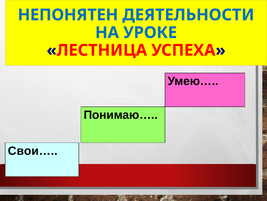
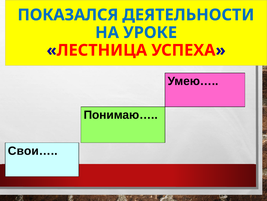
НЕПОНЯТЕН: НЕПОНЯТЕН -> ПОКАЗАЛСЯ
